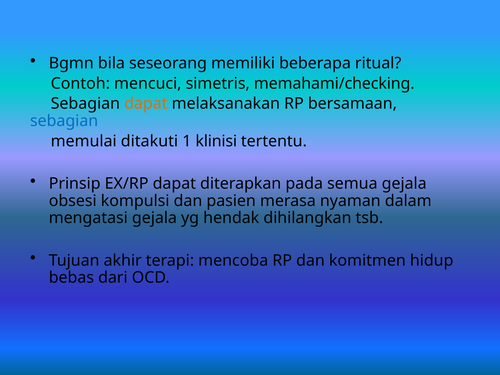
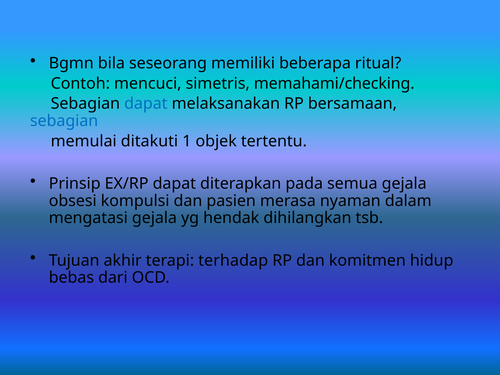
dapat at (146, 104) colour: orange -> blue
klinisi: klinisi -> objek
mencoba: mencoba -> terhadap
